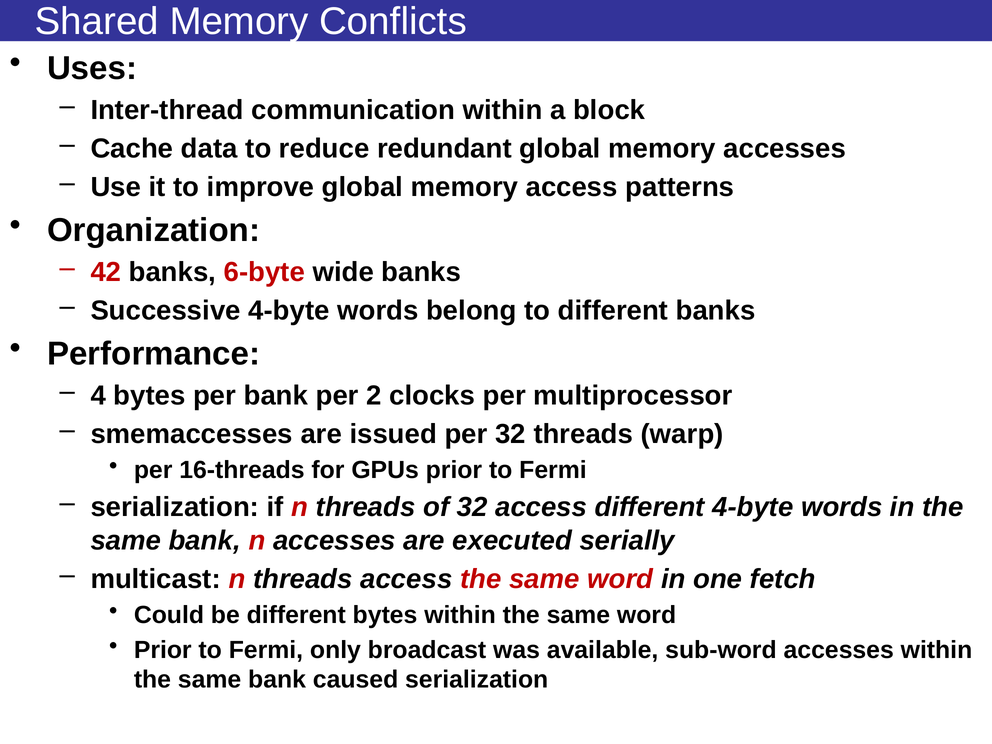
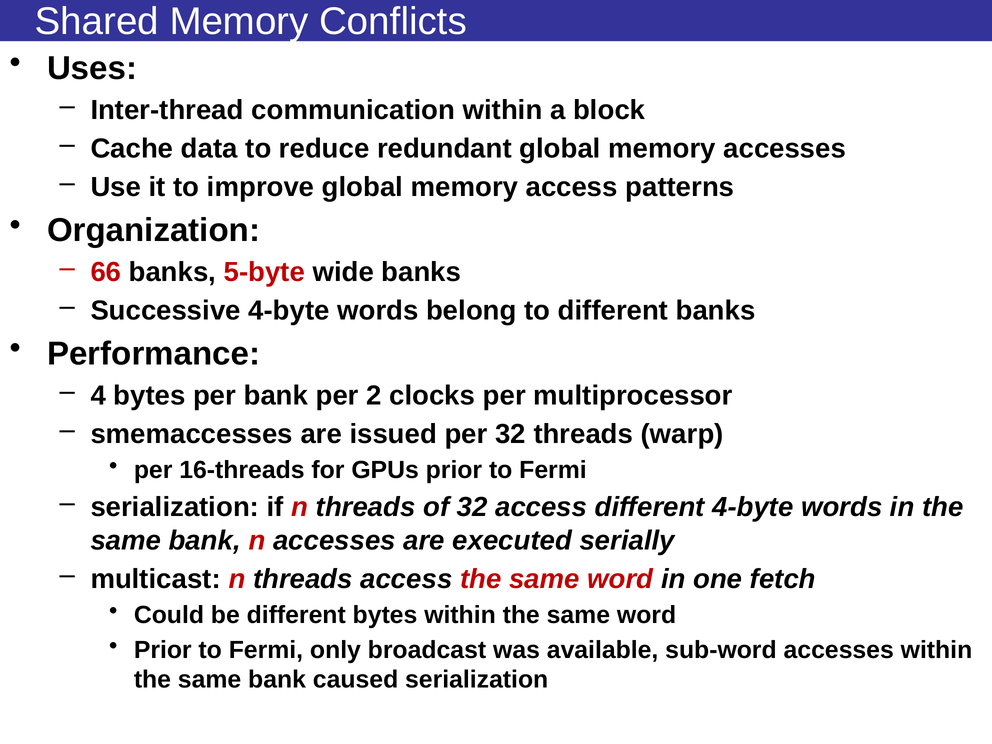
42: 42 -> 66
6-byte: 6-byte -> 5-byte
